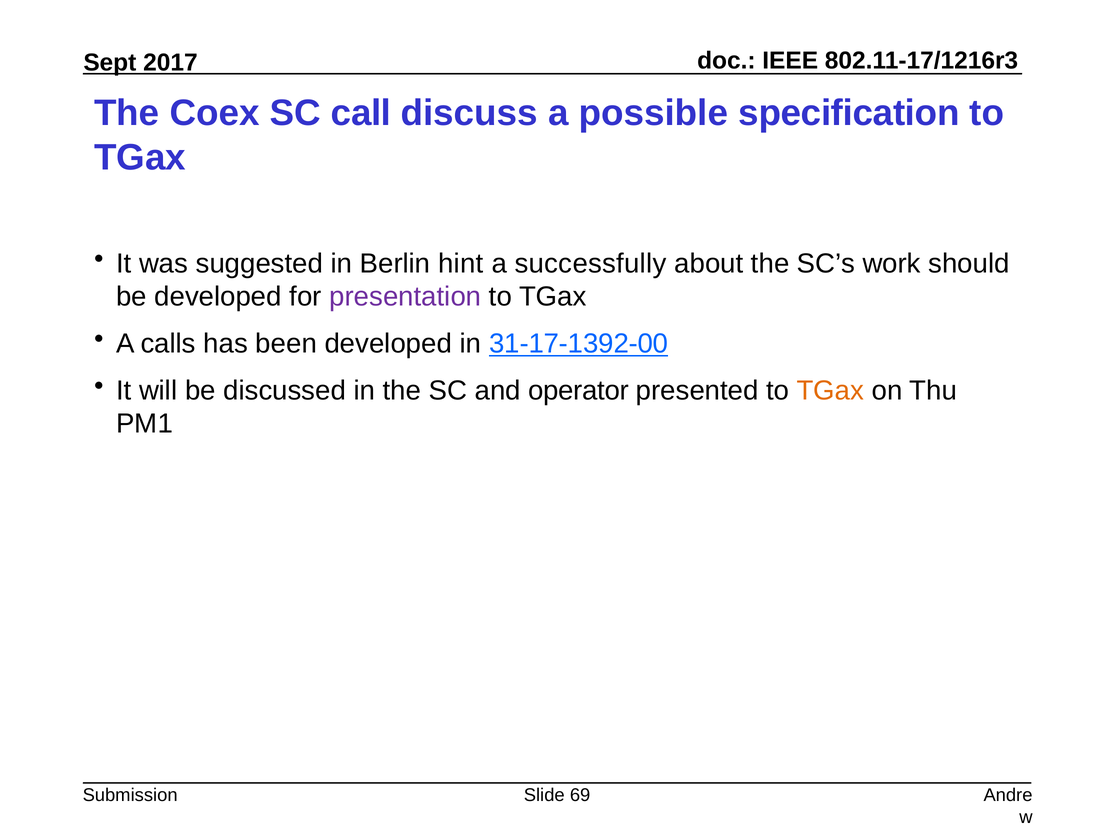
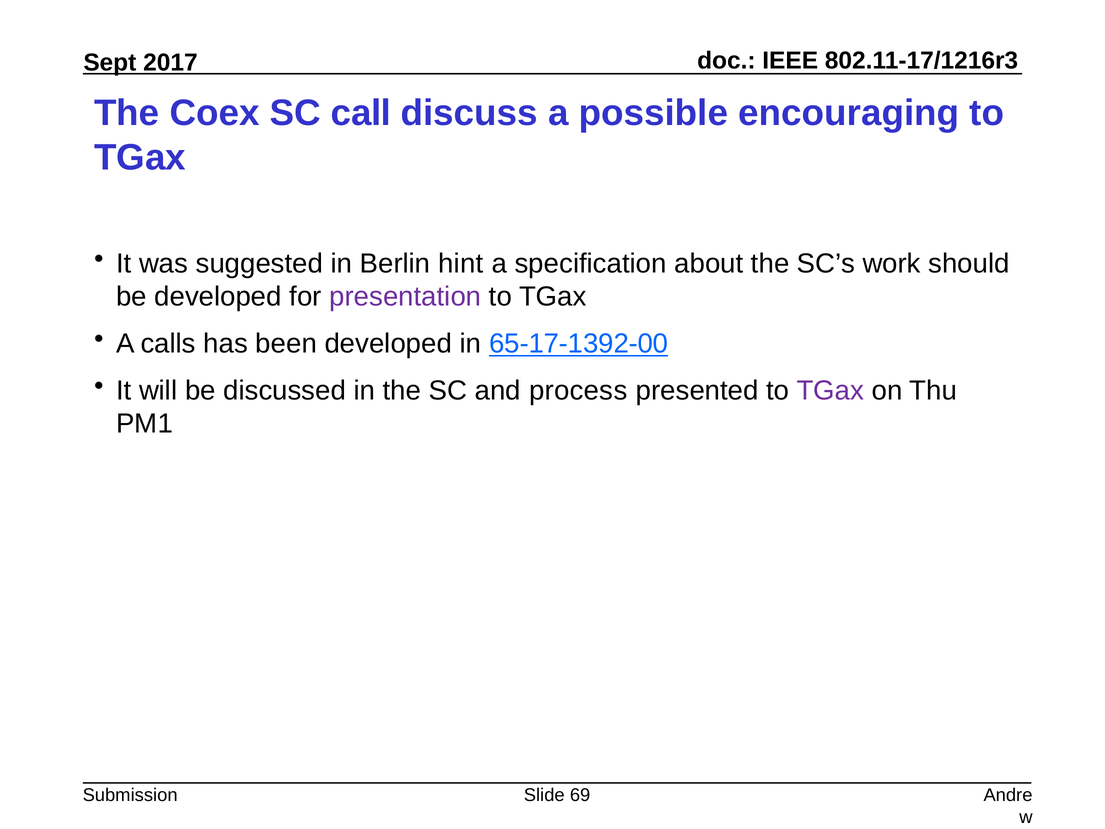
specification: specification -> encouraging
successfully: successfully -> specification
31-17-1392-00: 31-17-1392-00 -> 65-17-1392-00
operator: operator -> process
TGax at (830, 391) colour: orange -> purple
